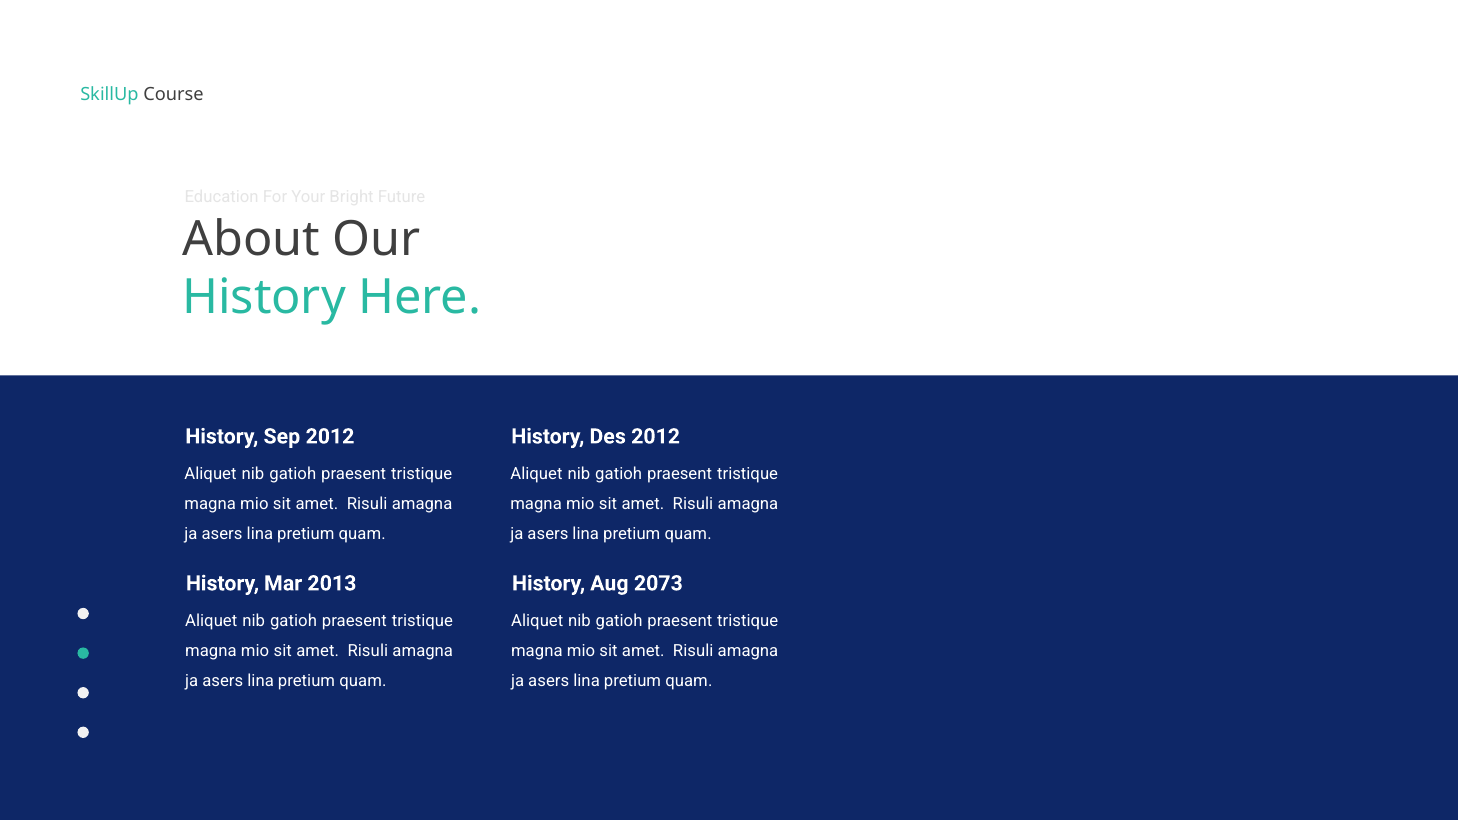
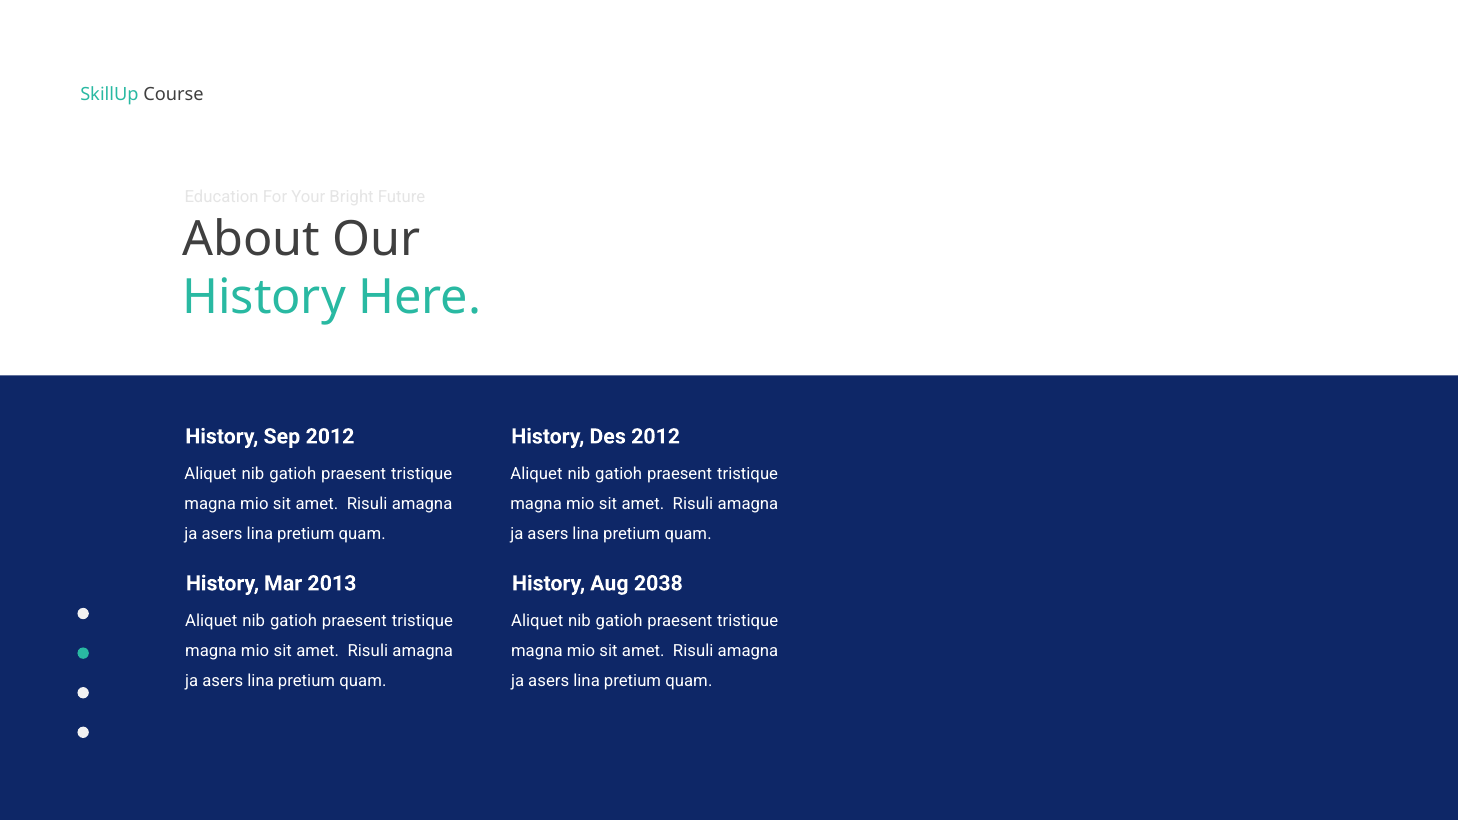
2073: 2073 -> 2038
